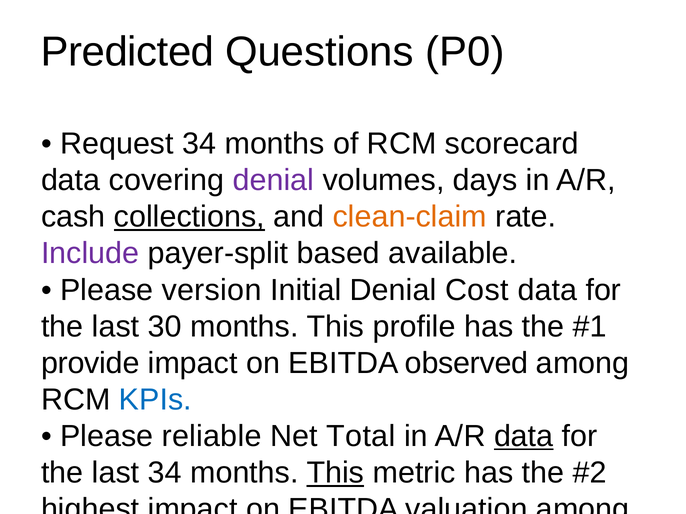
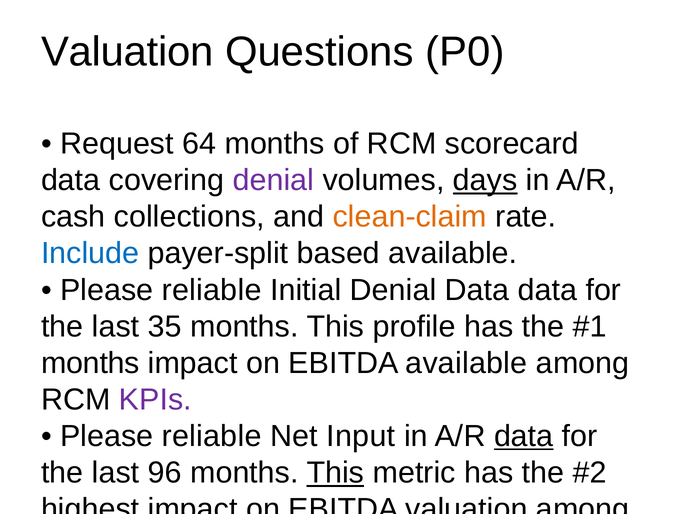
Predicted at (127, 52): Predicted -> Valuation
Request 34: 34 -> 64
days underline: none -> present
collections underline: present -> none
Include colour: purple -> blue
version at (212, 290): version -> reliable
Denial Cost: Cost -> Data
30: 30 -> 35
provide at (90, 363): provide -> months
EBITDA observed: observed -> available
KPIs at (155, 400) colour: blue -> purple
Total: Total -> Input
last 34: 34 -> 96
